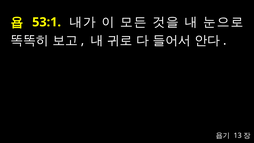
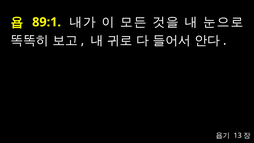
53:1: 53:1 -> 89:1
